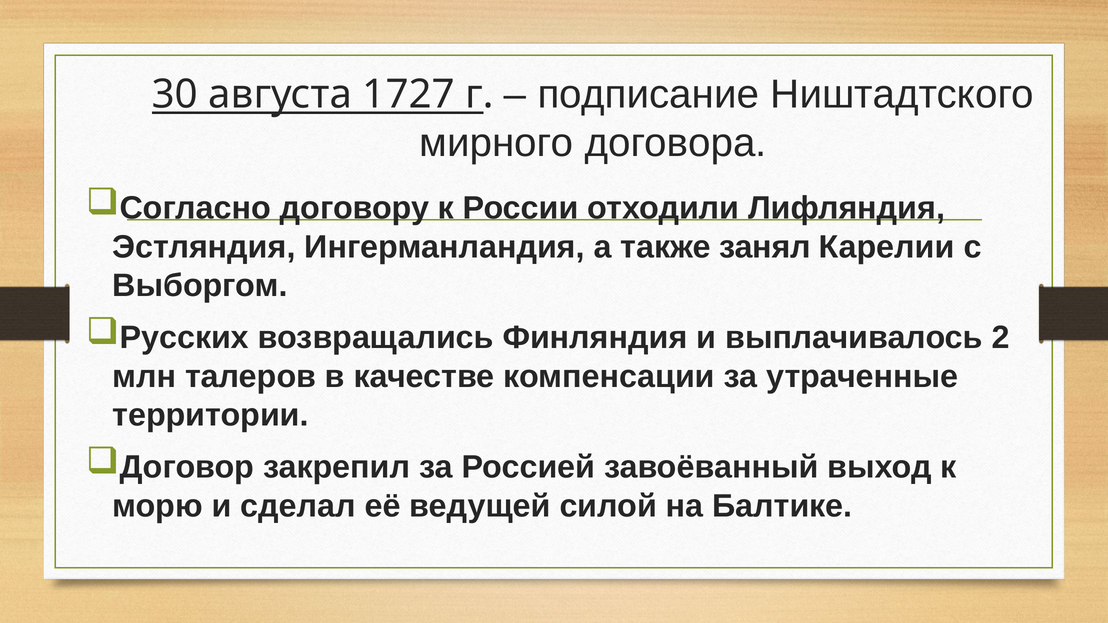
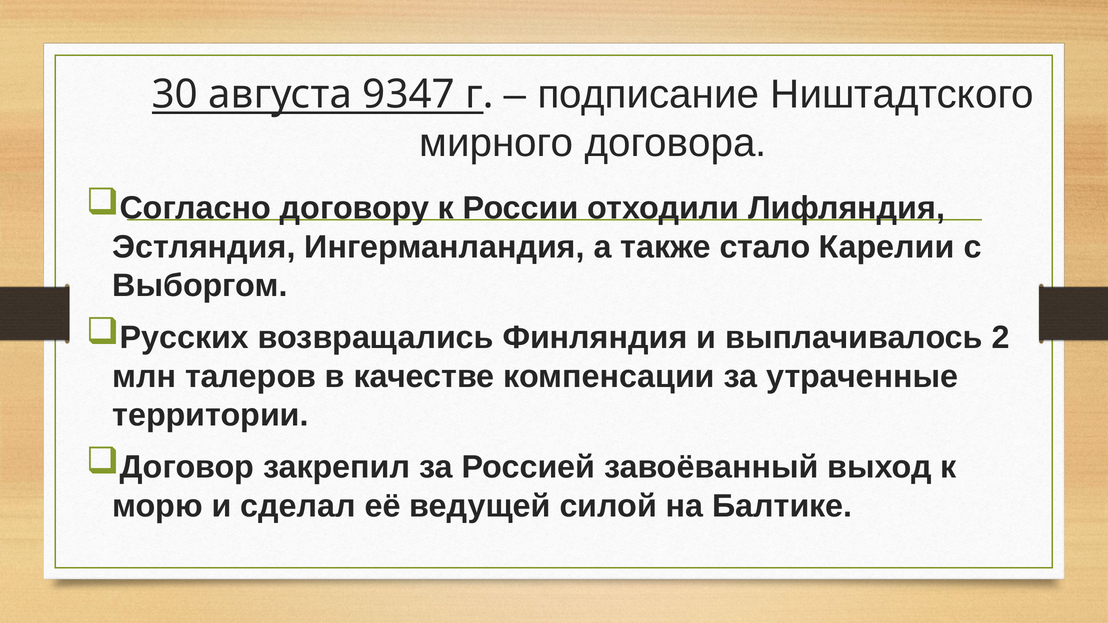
1727: 1727 -> 9347
занял: занял -> стало
